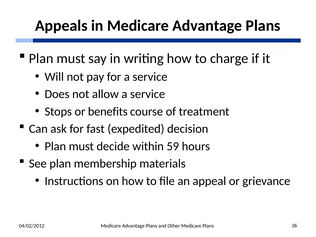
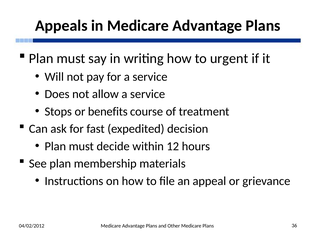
charge: charge -> urgent
59: 59 -> 12
